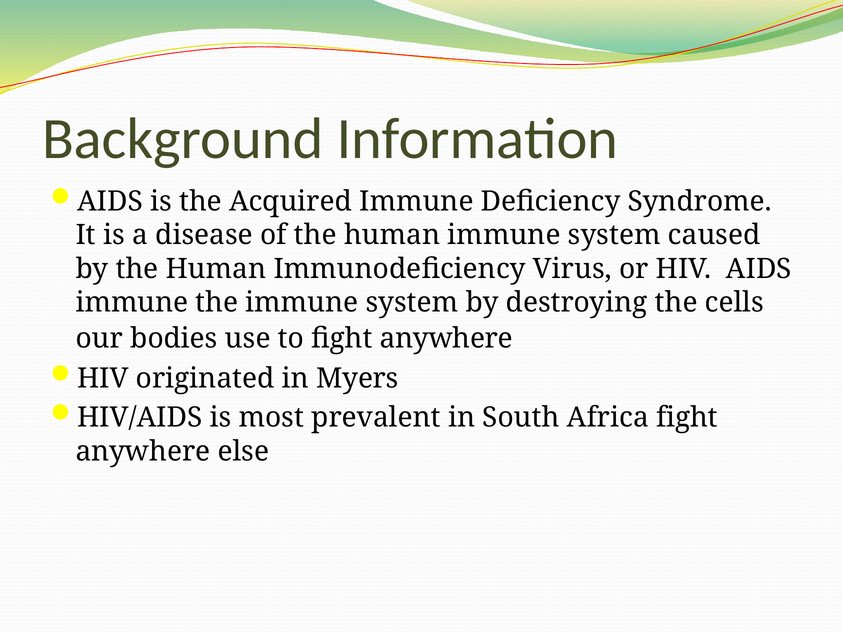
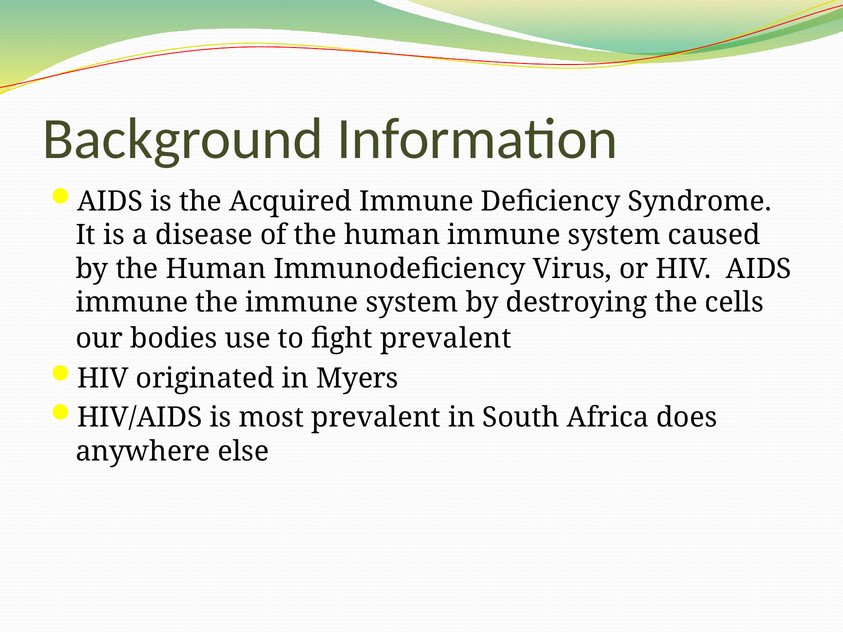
to fight anywhere: anywhere -> prevalent
Africa fight: fight -> does
